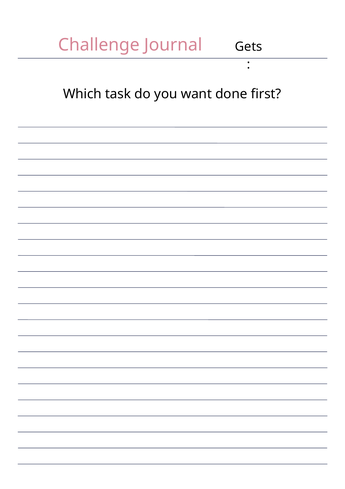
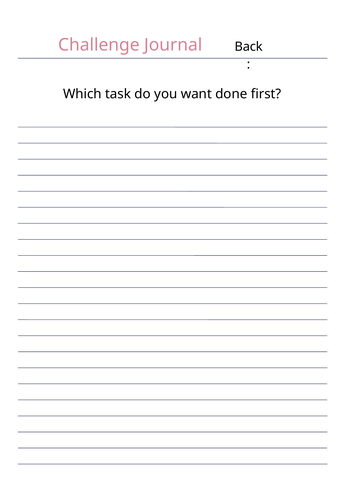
Gets: Gets -> Back
